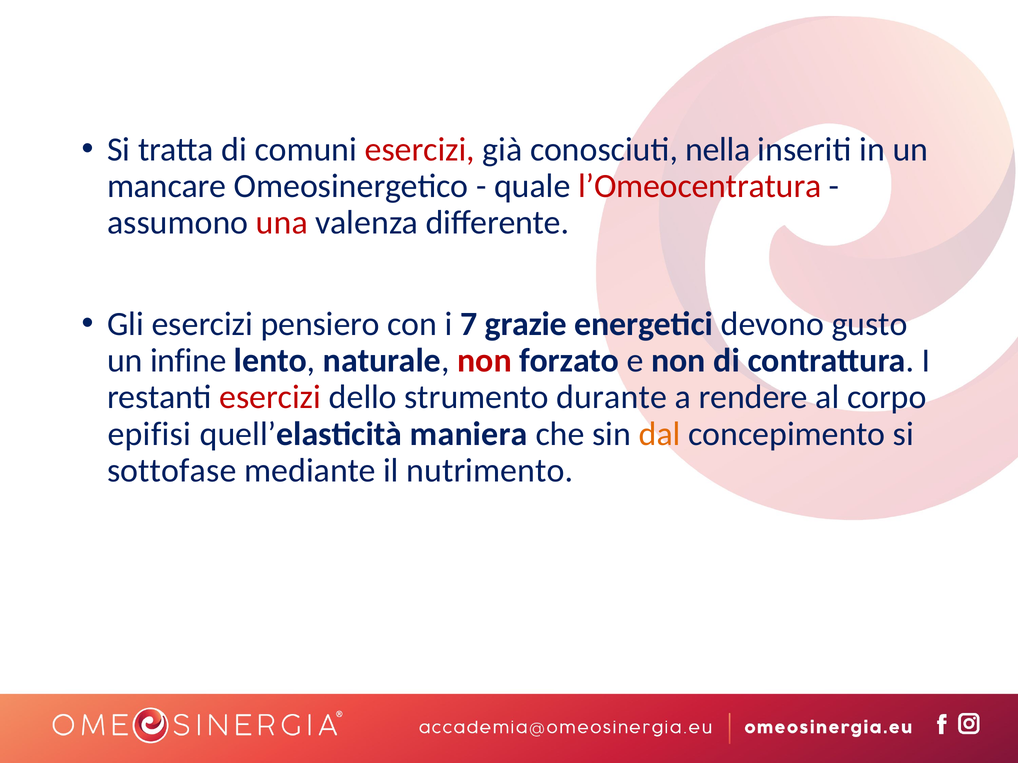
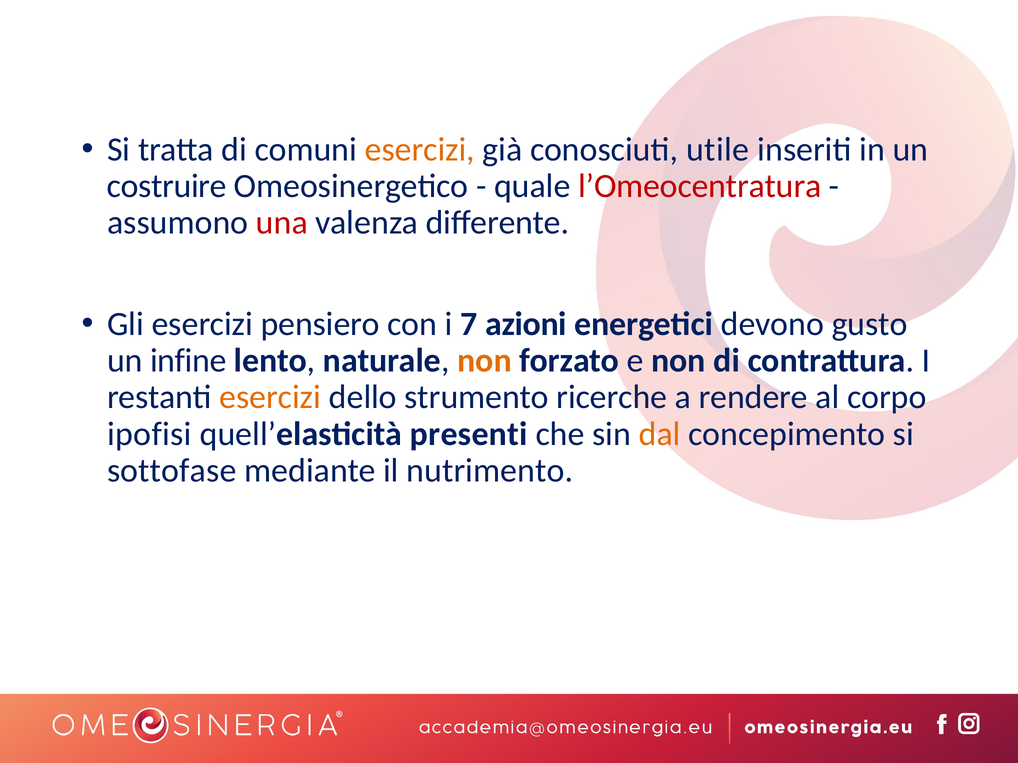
esercizi at (420, 149) colour: red -> orange
nella: nella -> utile
mancare: mancare -> costruire
grazie: grazie -> azioni
non at (484, 361) colour: red -> orange
esercizi at (270, 398) colour: red -> orange
durante: durante -> ricerche
epifisi: epifisi -> ipofisi
maniera: maniera -> presenti
